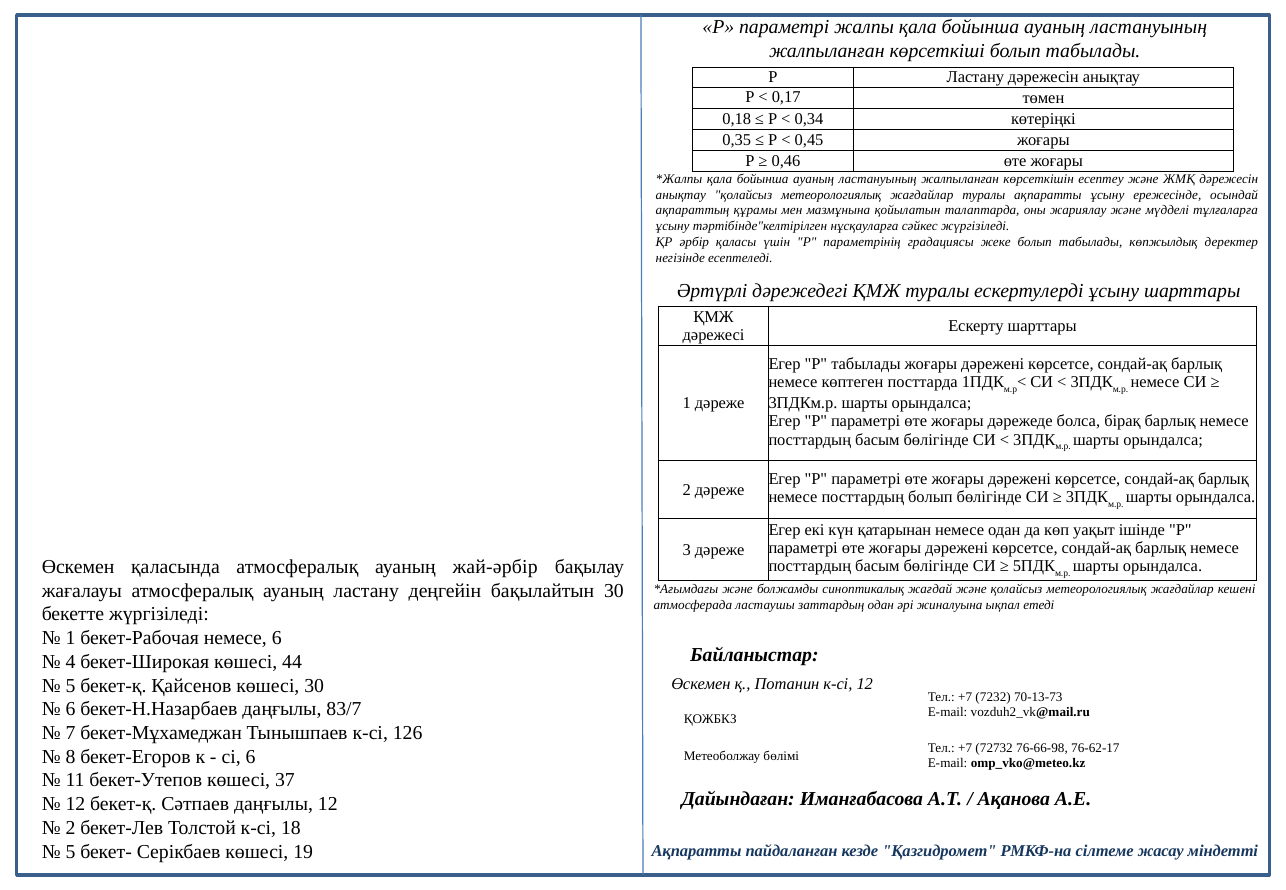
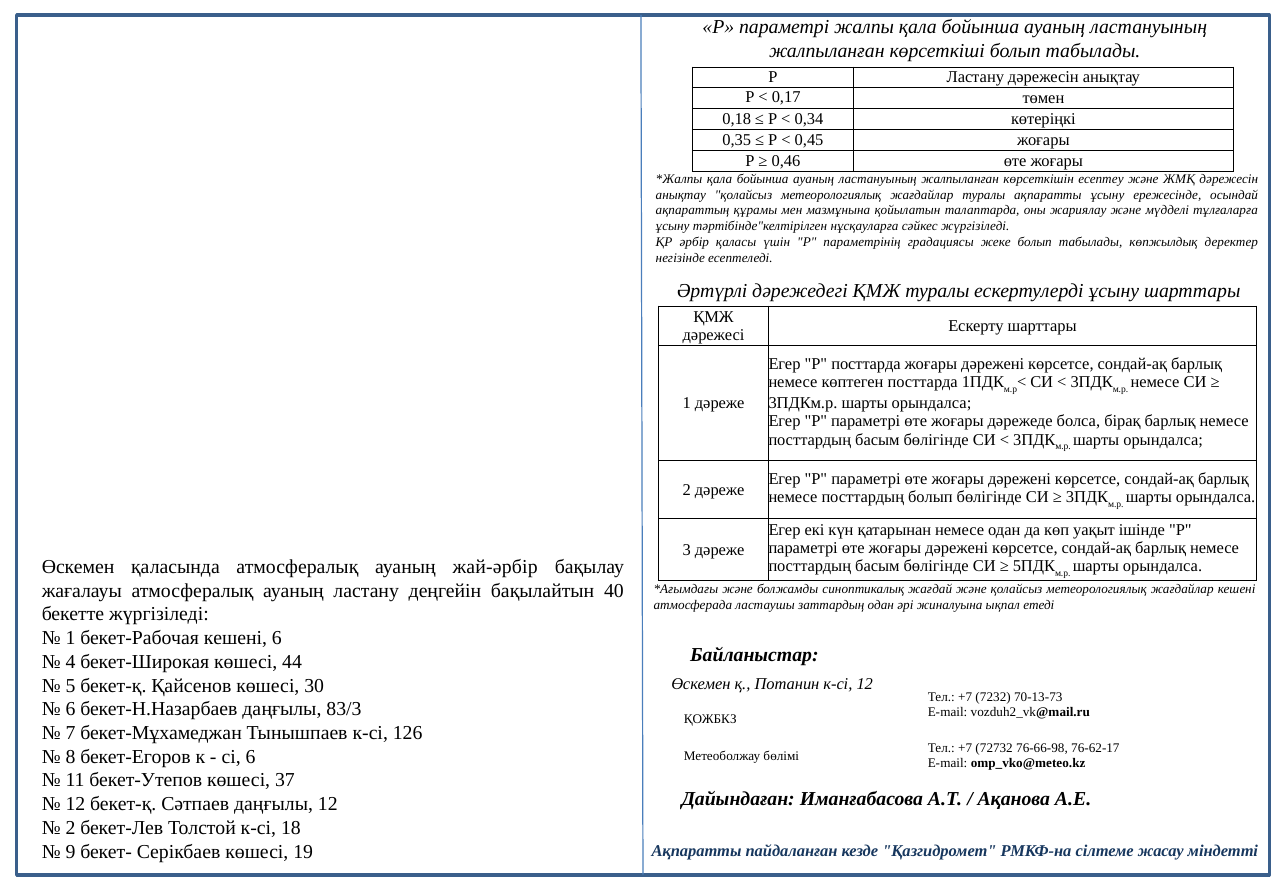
Р табылады: табылады -> посттарда
бақылайтын 30: 30 -> 40
бекет-Рабочая немесе: немесе -> кешені
83/7: 83/7 -> 83/3
5 at (70, 852): 5 -> 9
